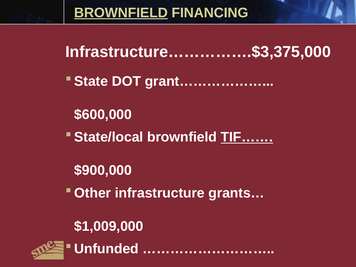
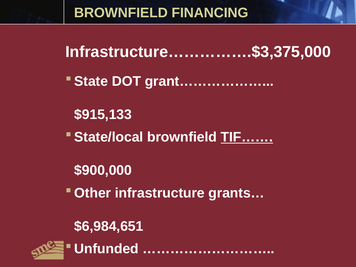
BROWNFIELD at (121, 13) underline: present -> none
$600,000: $600,000 -> $915,133
$1,009,000: $1,009,000 -> $6,984,651
